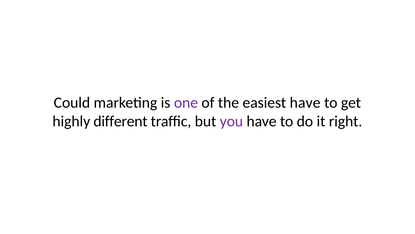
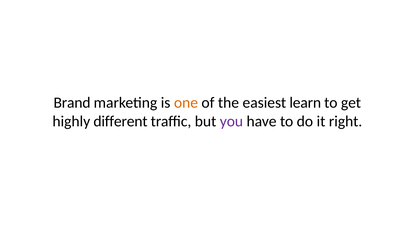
Could: Could -> Brand
one colour: purple -> orange
easiest have: have -> learn
